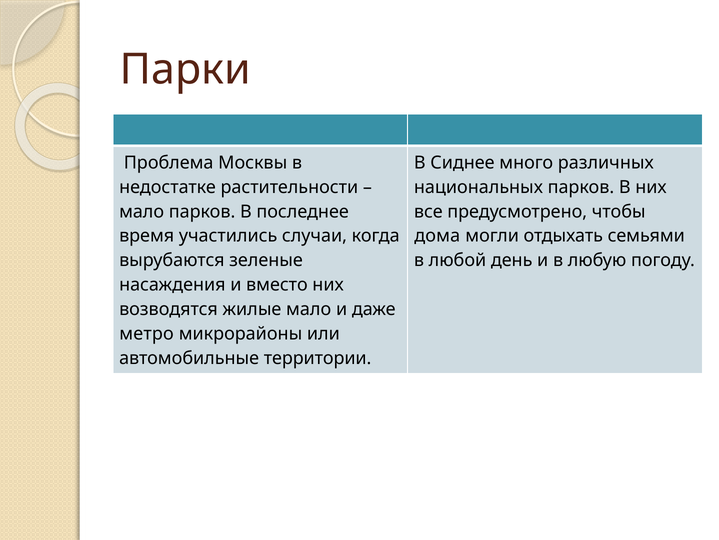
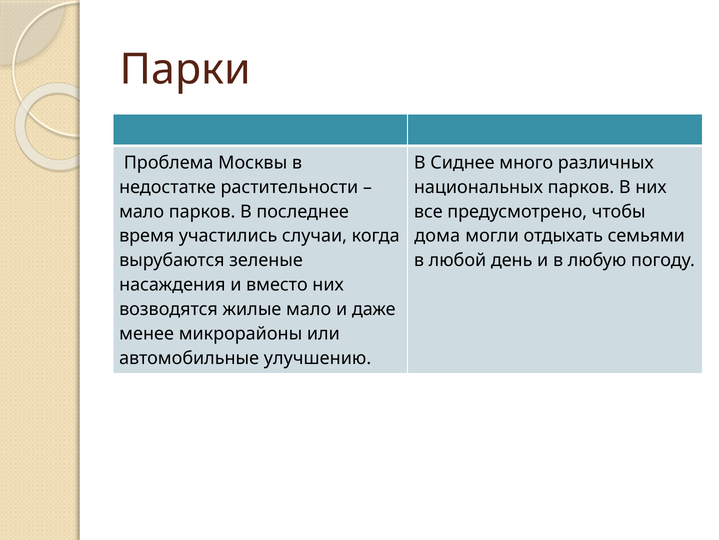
метро: метро -> менее
территории: территории -> улучшению
